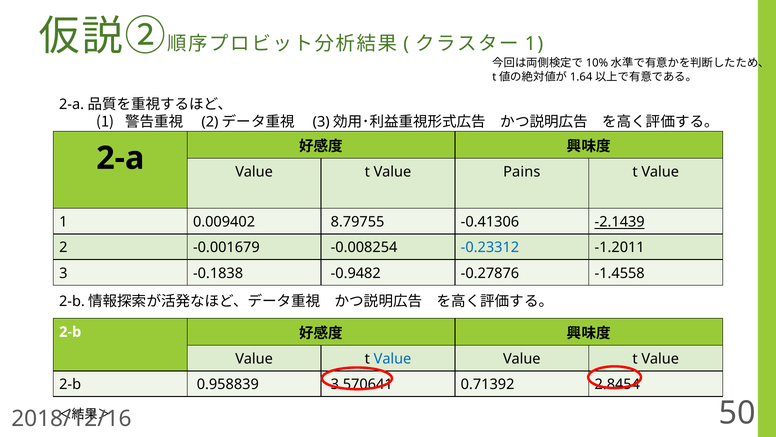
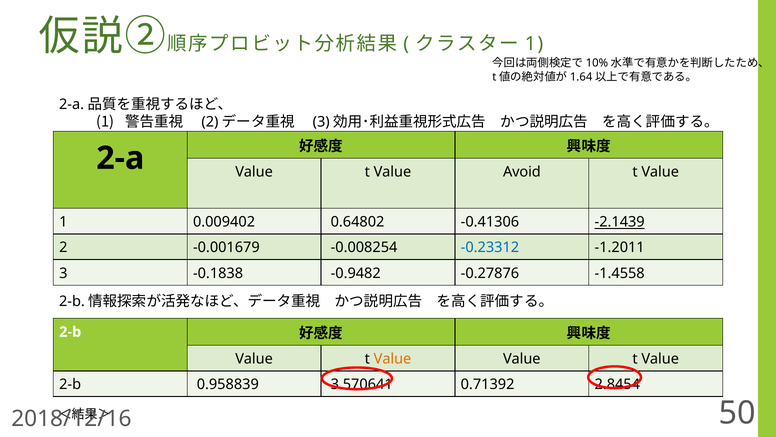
Pains: Pains -> Avoid
8.79755: 8.79755 -> 0.64802
Value at (393, 358) colour: blue -> orange
